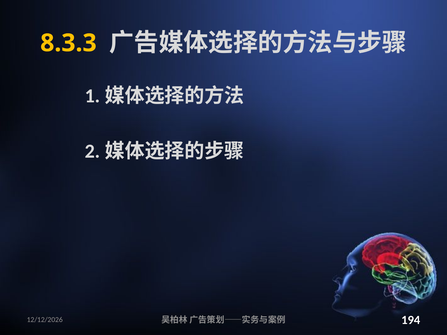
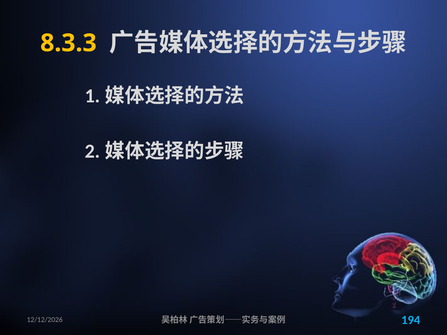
194 colour: white -> light blue
